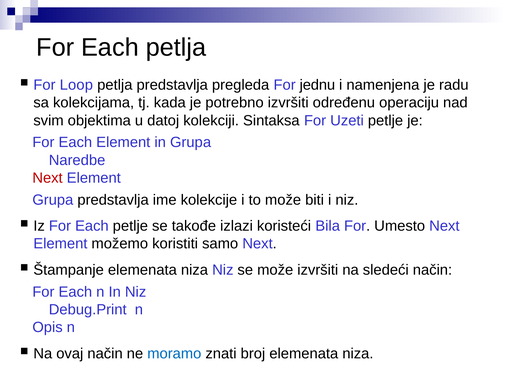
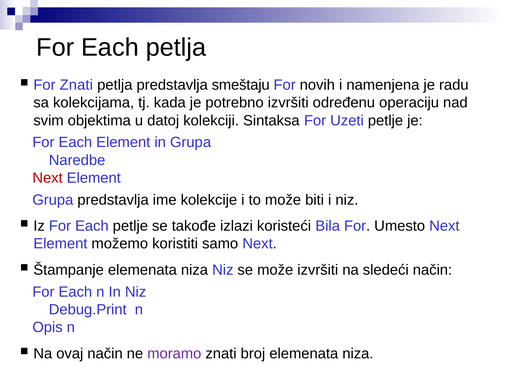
For Loop: Loop -> Znati
pregleda: pregleda -> smeštaju
jednu: jednu -> novih
moramo colour: blue -> purple
